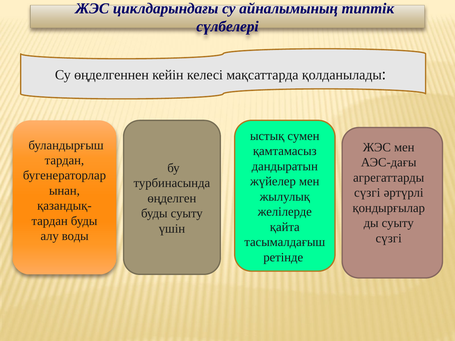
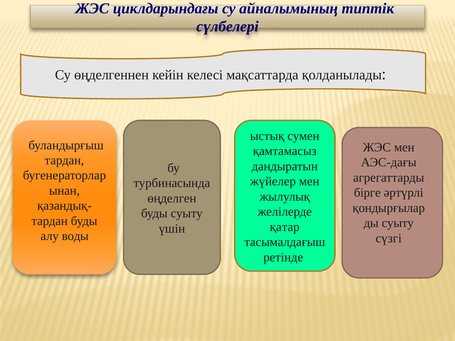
сүзгі at (367, 193): сүзгі -> бірге
қайта: қайта -> қатар
